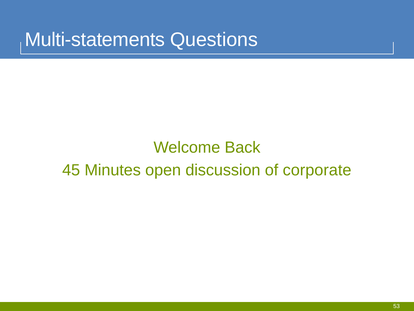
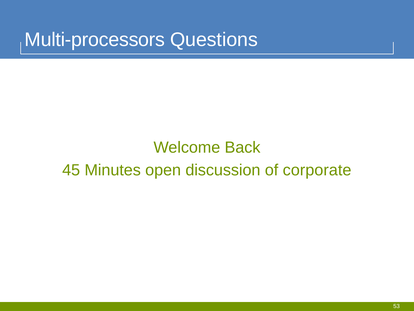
Multi-statements: Multi-statements -> Multi-processors
